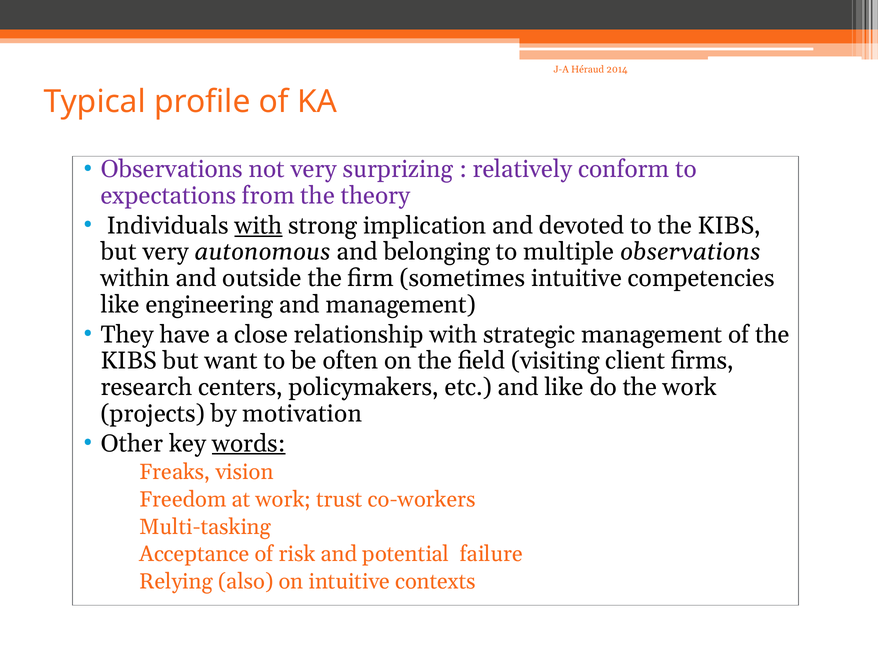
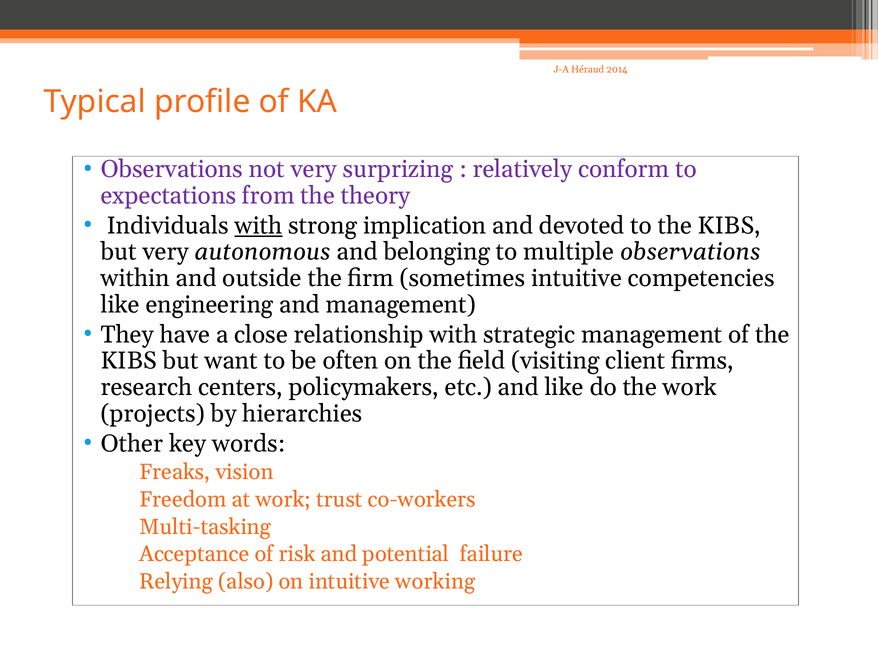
motivation: motivation -> hierarchies
words underline: present -> none
contexts: contexts -> working
